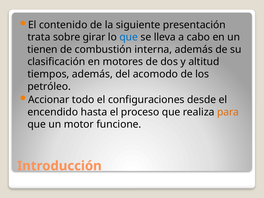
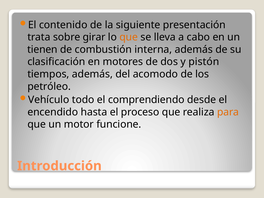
que at (129, 37) colour: blue -> orange
altitud: altitud -> pistón
Accionar: Accionar -> Vehículo
configuraciones: configuraciones -> comprendiendo
